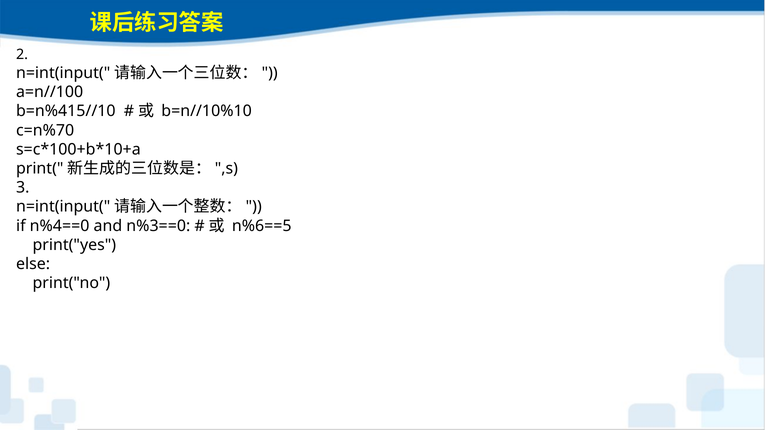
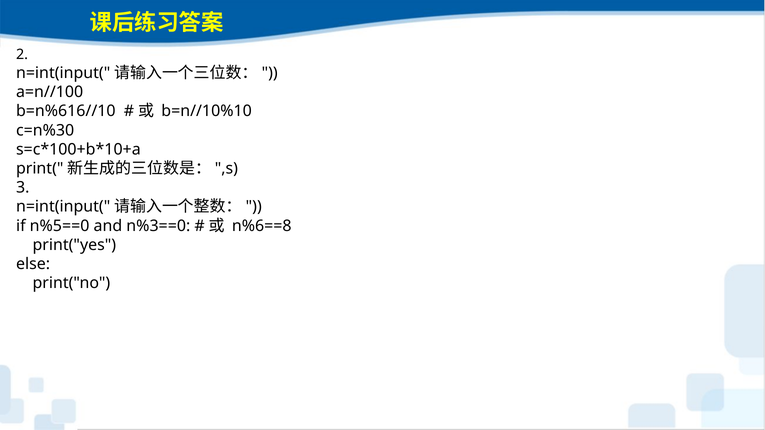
b=n%415//10: b=n%415//10 -> b=n%616//10
c=n%70: c=n%70 -> c=n%30
n%4==0: n%4==0 -> n%5==0
n%6==5: n%6==5 -> n%6==8
